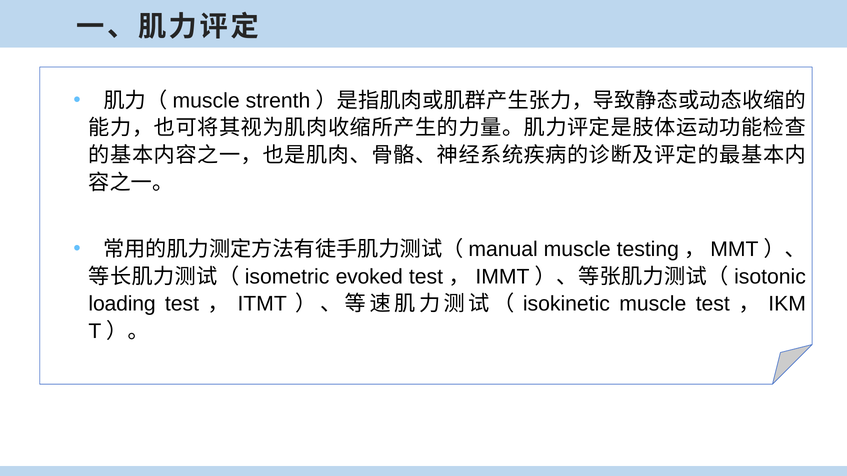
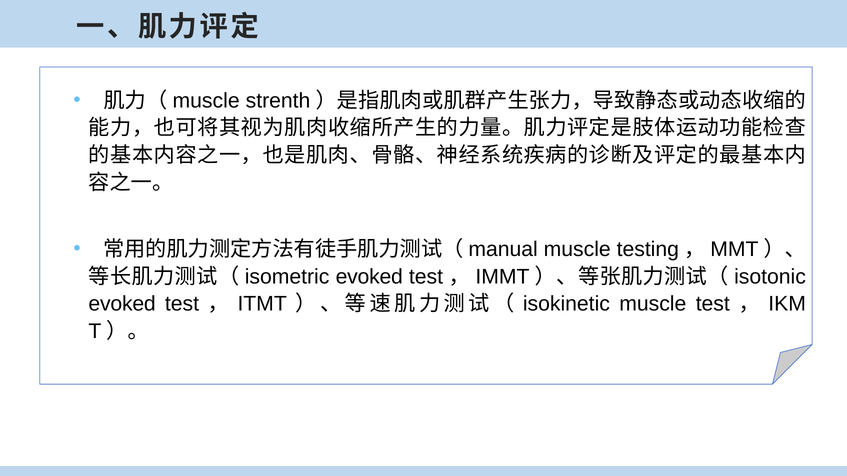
loading at (122, 304): loading -> evoked
